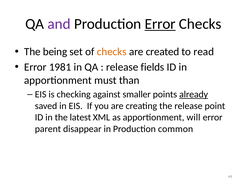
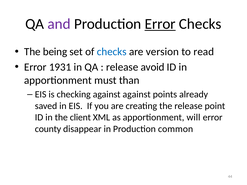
checks at (112, 52) colour: orange -> blue
created: created -> version
1981: 1981 -> 1931
fields: fields -> avoid
against smaller: smaller -> against
already underline: present -> none
latest: latest -> client
parent: parent -> county
